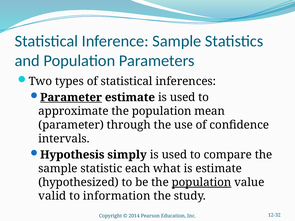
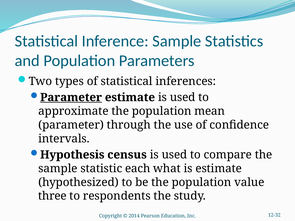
simply: simply -> census
population at (202, 182) underline: present -> none
valid: valid -> three
information: information -> respondents
